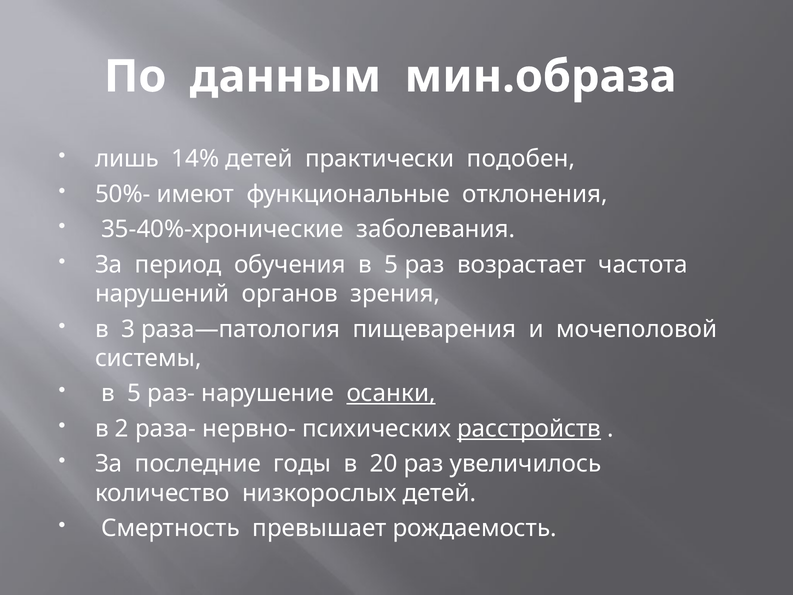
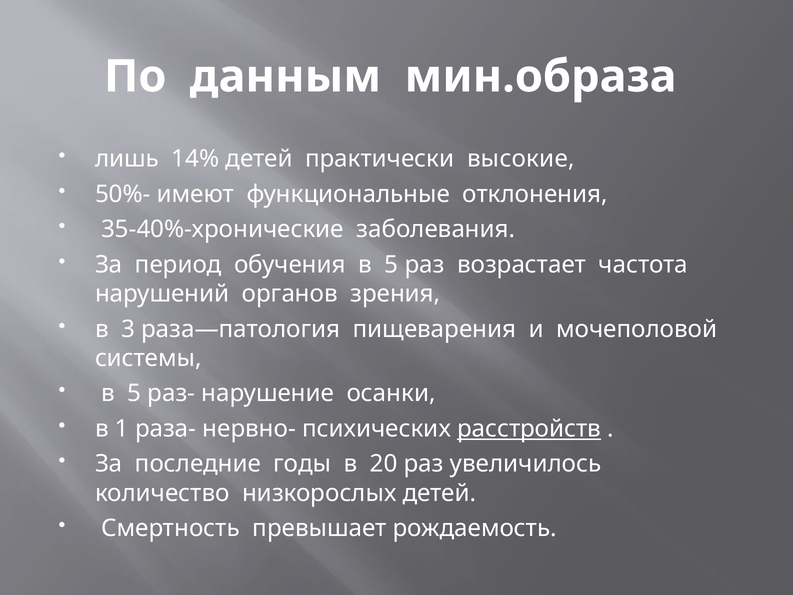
подобен: подобен -> высокие
осанки underline: present -> none
2: 2 -> 1
